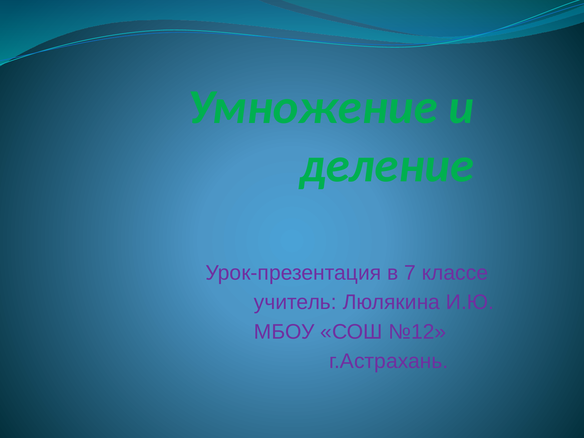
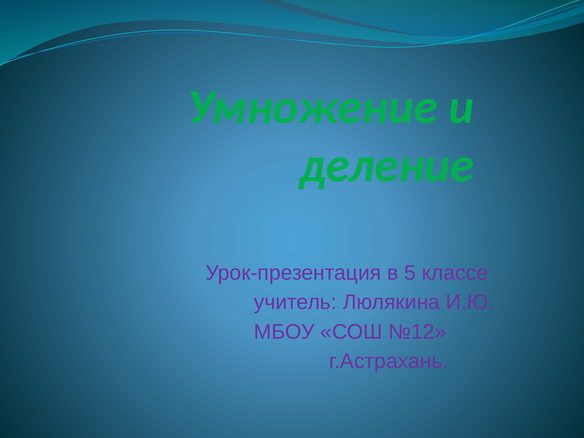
7: 7 -> 5
